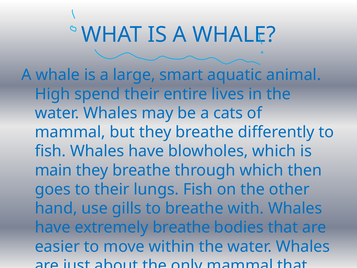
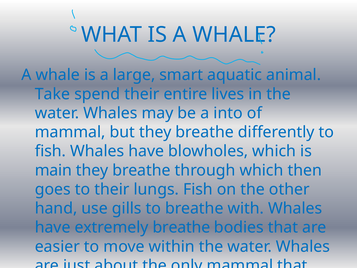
High: High -> Take
cats: cats -> into
